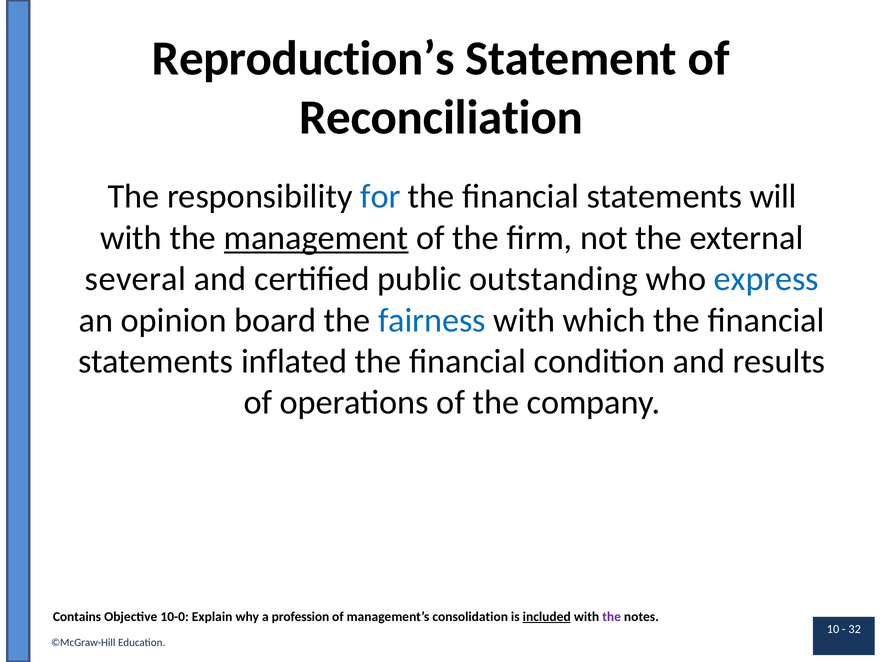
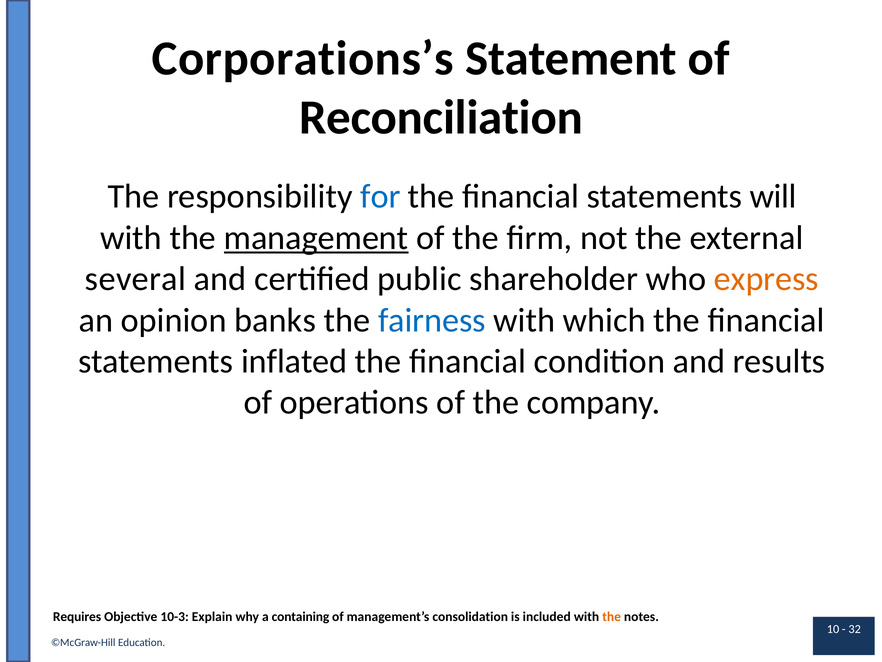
Reproduction’s: Reproduction’s -> Corporations’s
outstanding: outstanding -> shareholder
express colour: blue -> orange
board: board -> banks
Contains: Contains -> Requires
10-0: 10-0 -> 10-3
profession: profession -> containing
included underline: present -> none
the at (612, 616) colour: purple -> orange
